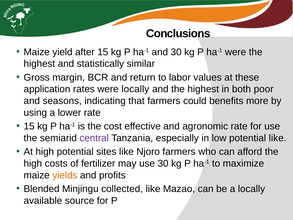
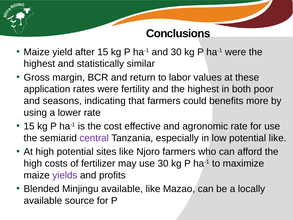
were locally: locally -> fertility
yields colour: orange -> purple
Minjingu collected: collected -> available
